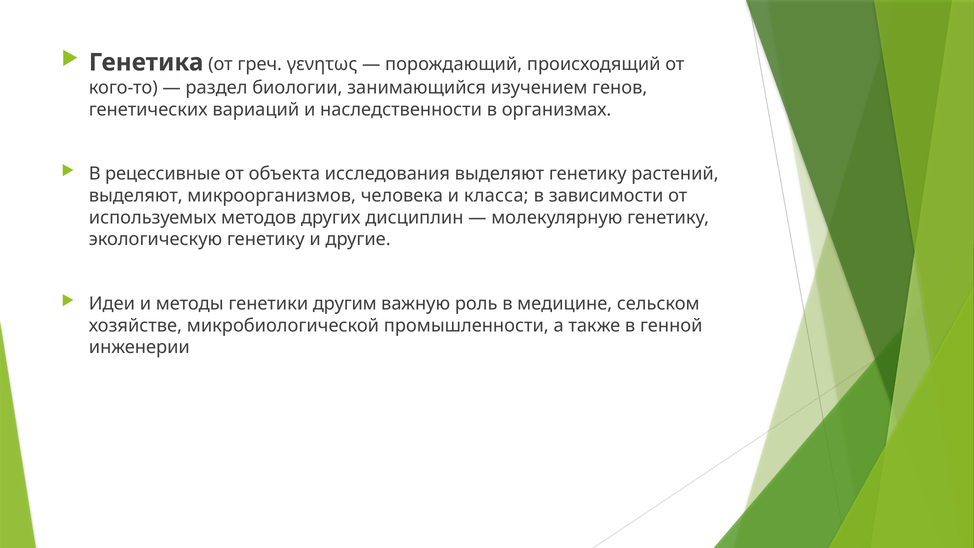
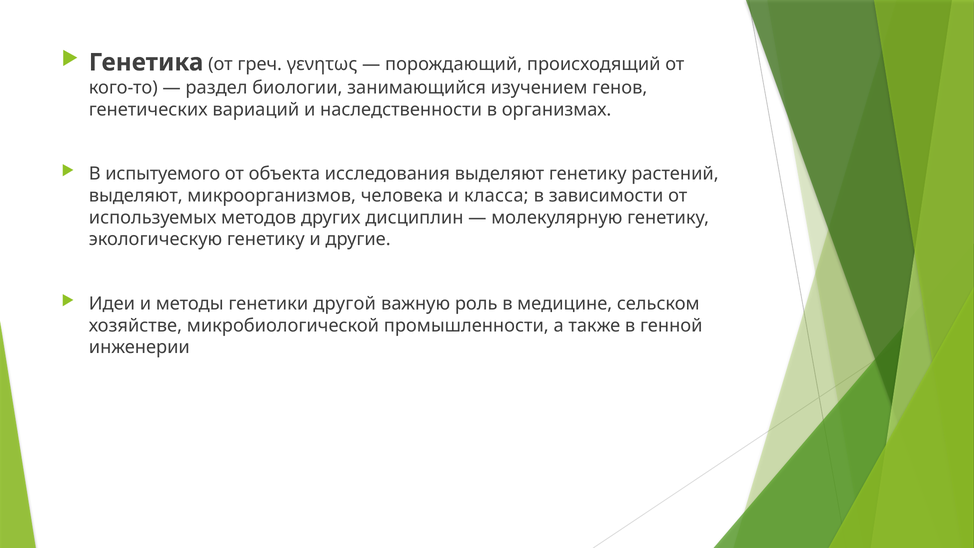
рецессивные: рецессивные -> испытуемого
другим: другим -> другой
